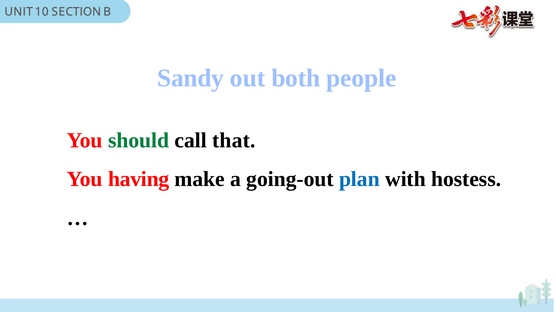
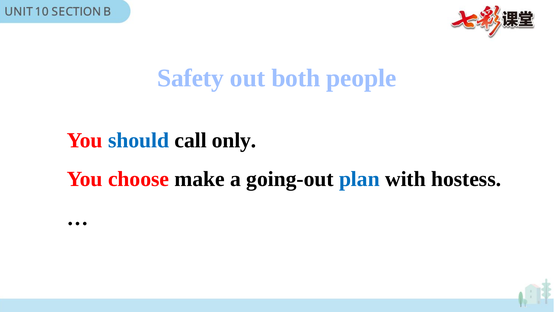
Sandy: Sandy -> Safety
should colour: green -> blue
that: that -> only
having: having -> choose
